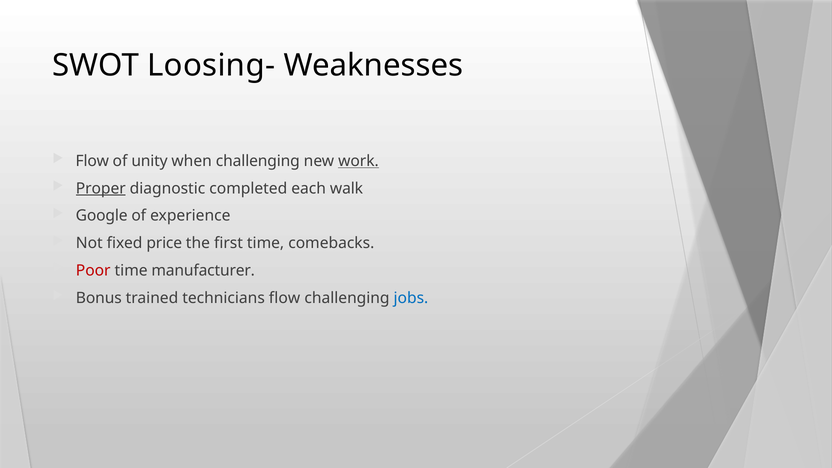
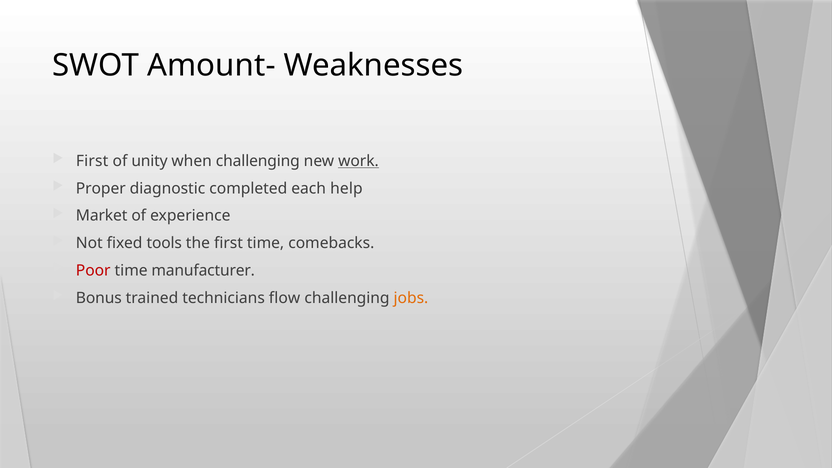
Loosing-: Loosing- -> Amount-
Flow at (92, 161): Flow -> First
Proper underline: present -> none
walk: walk -> help
Google: Google -> Market
price: price -> tools
jobs colour: blue -> orange
